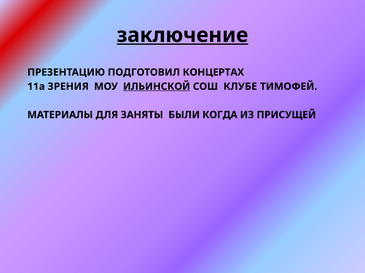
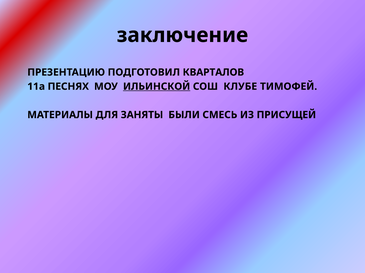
заключение underline: present -> none
КОНЦЕРТАХ: КОНЦЕРТАХ -> КВАРТАЛОВ
ЗРЕНИЯ: ЗРЕНИЯ -> ПЕСНЯХ
КОГДА: КОГДА -> СМЕСЬ
